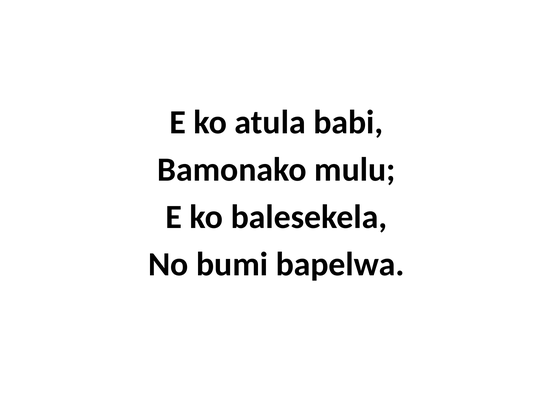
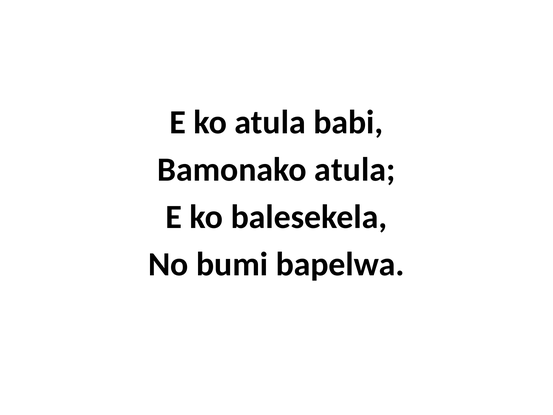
Bamonako mulu: mulu -> atula
